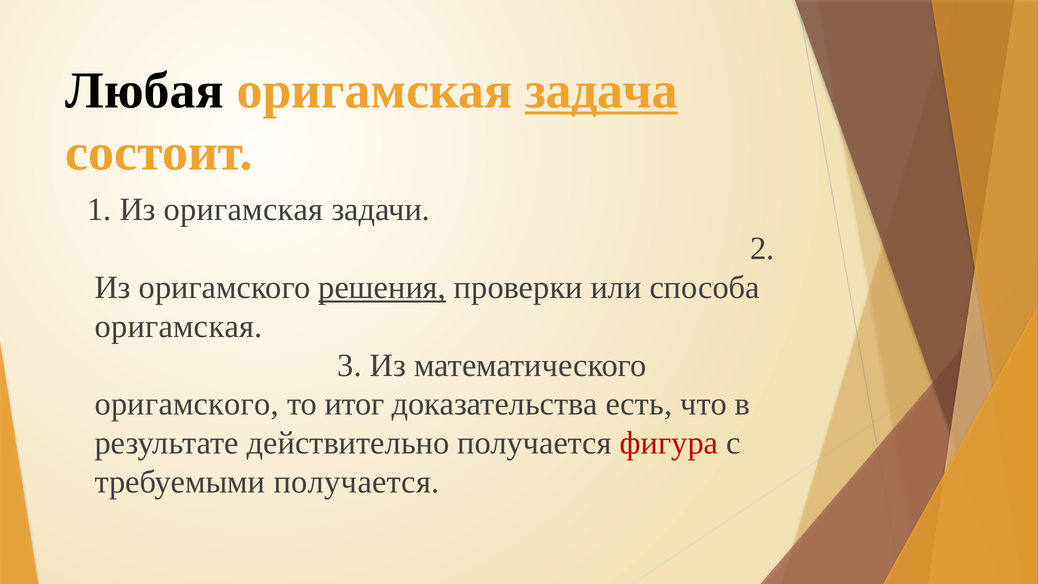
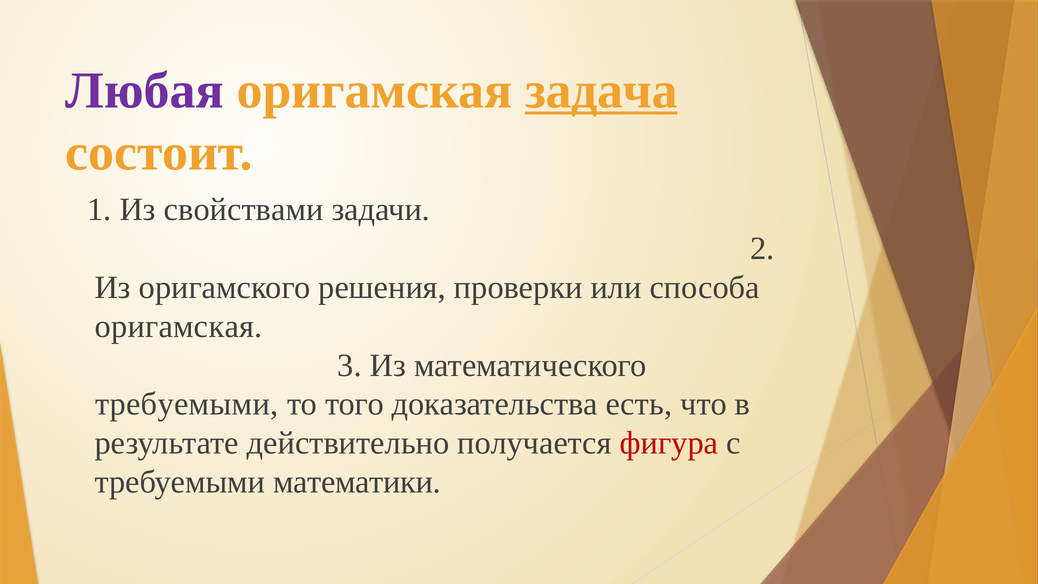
Любая colour: black -> purple
Из оригамская: оригамская -> свойствами
решения underline: present -> none
оригамского at (187, 404): оригамского -> требуемыми
итог: итог -> того
требуемыми получается: получается -> математики
